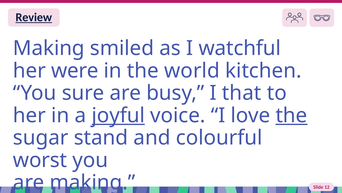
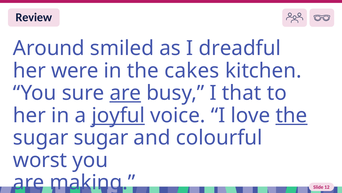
Review at (34, 17) underline: present -> none
Making at (49, 48): Making -> Around
watchful: watchful -> dreadful
world: world -> cakes
are at (125, 93) underline: none -> present
sugar stand: stand -> sugar
